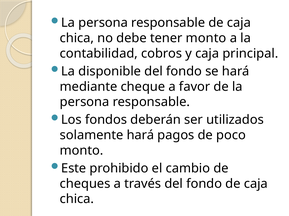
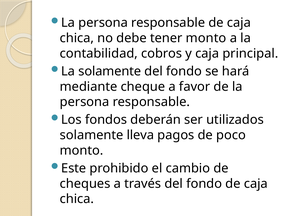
La disponible: disponible -> solamente
solamente hará: hará -> lleva
